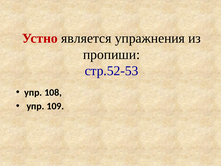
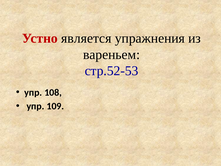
пропиши: пропиши -> вареньем
